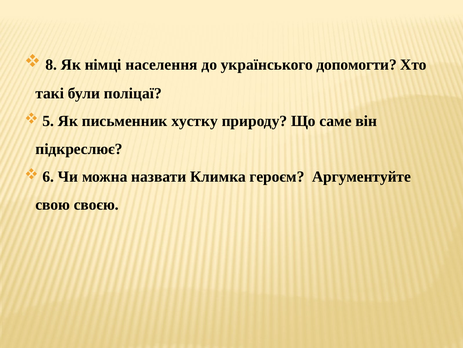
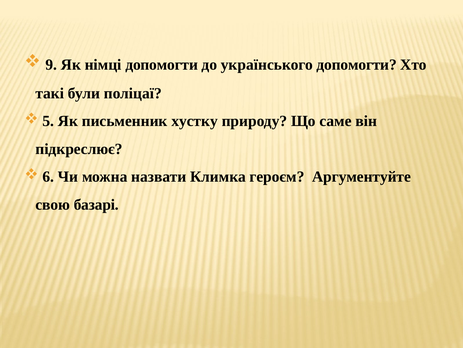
8: 8 -> 9
німці населення: населення -> допомогти
своєю: своєю -> базарі
